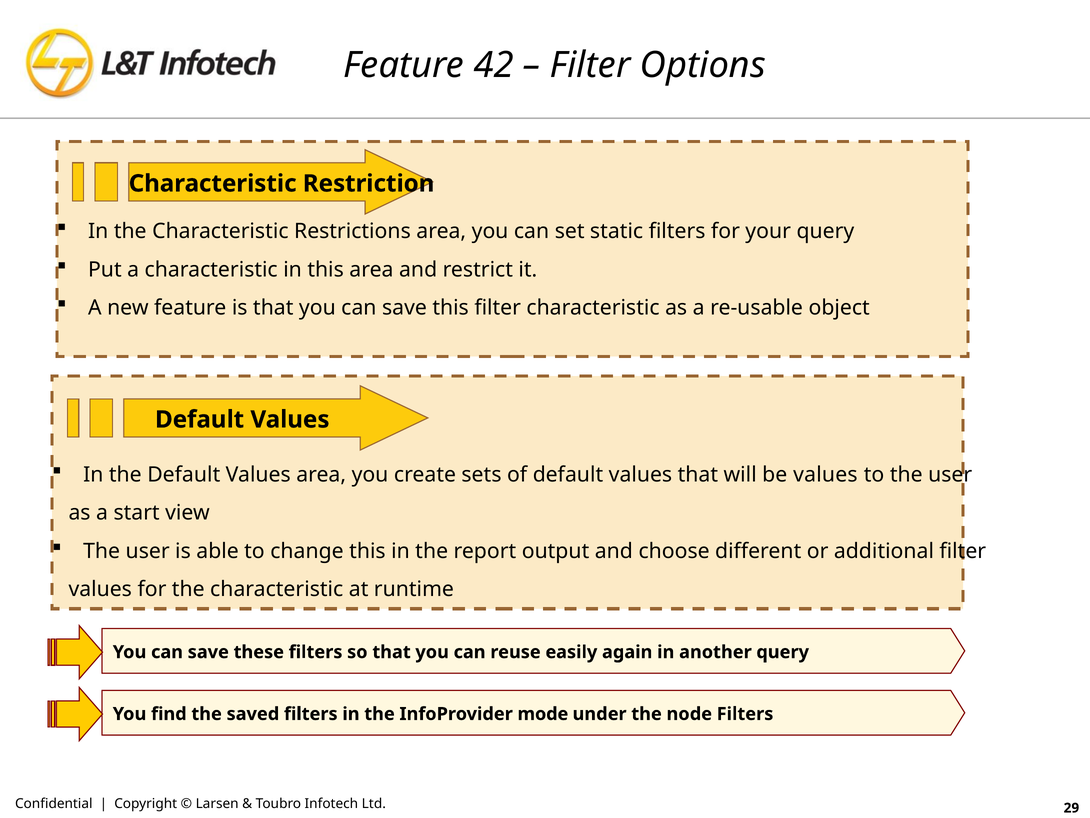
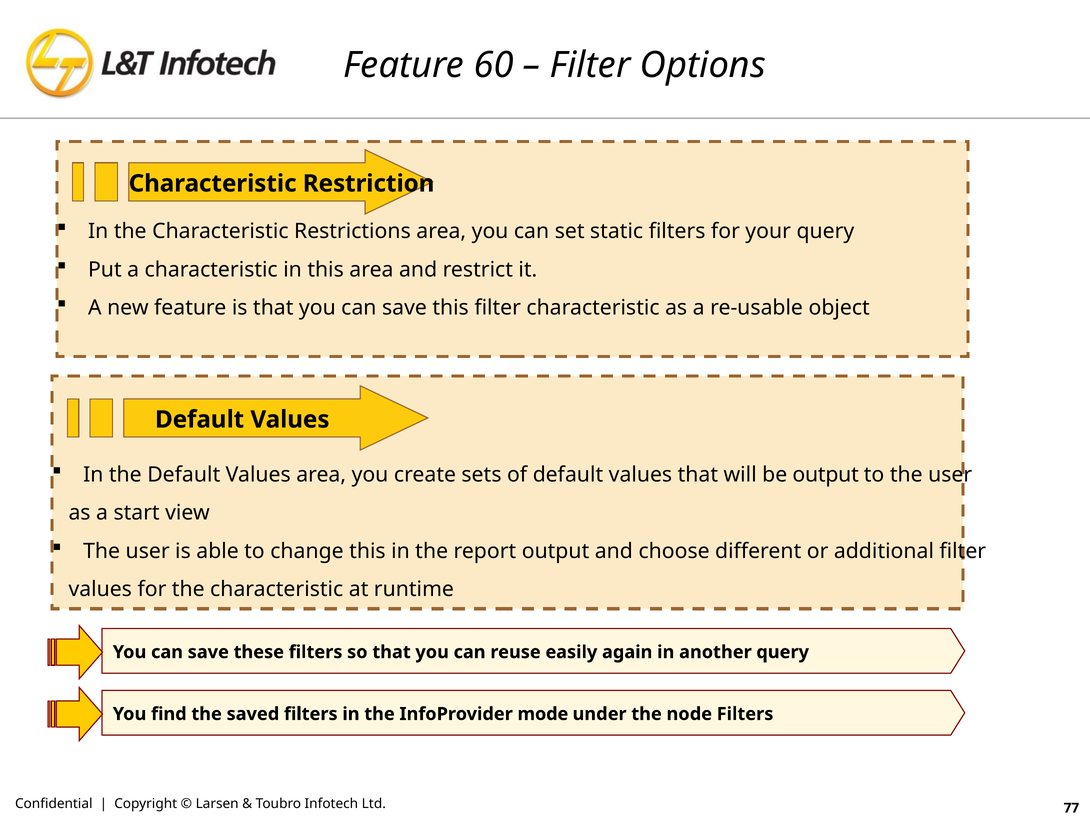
42: 42 -> 60
be values: values -> output
29: 29 -> 77
